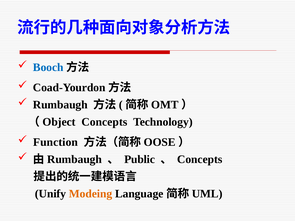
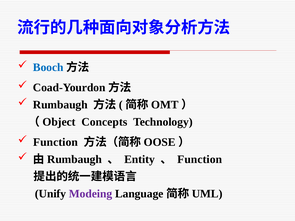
Public: Public -> Entity
Concepts at (200, 159): Concepts -> Function
Modeing colour: orange -> purple
